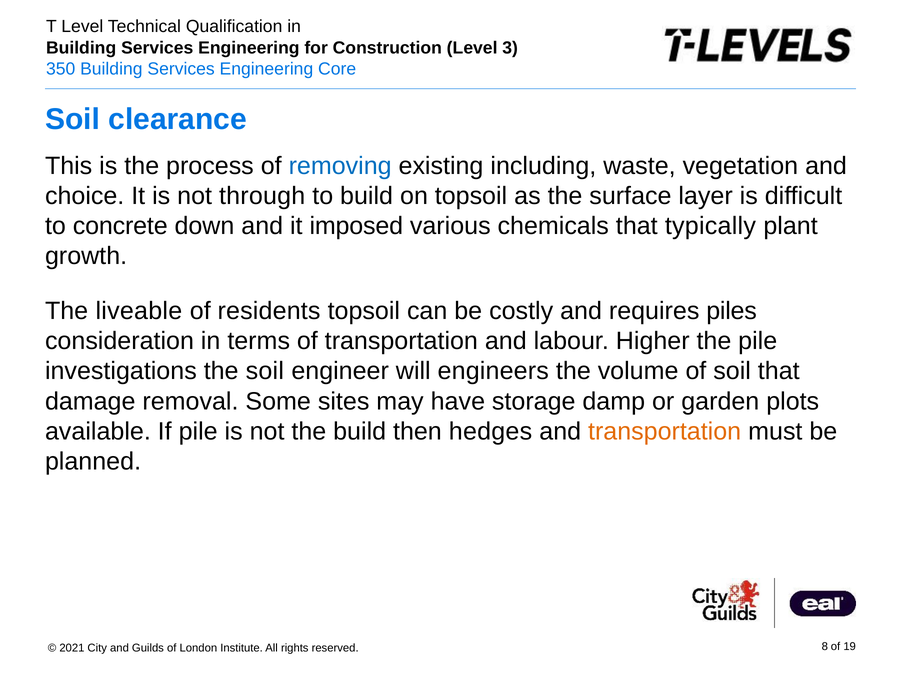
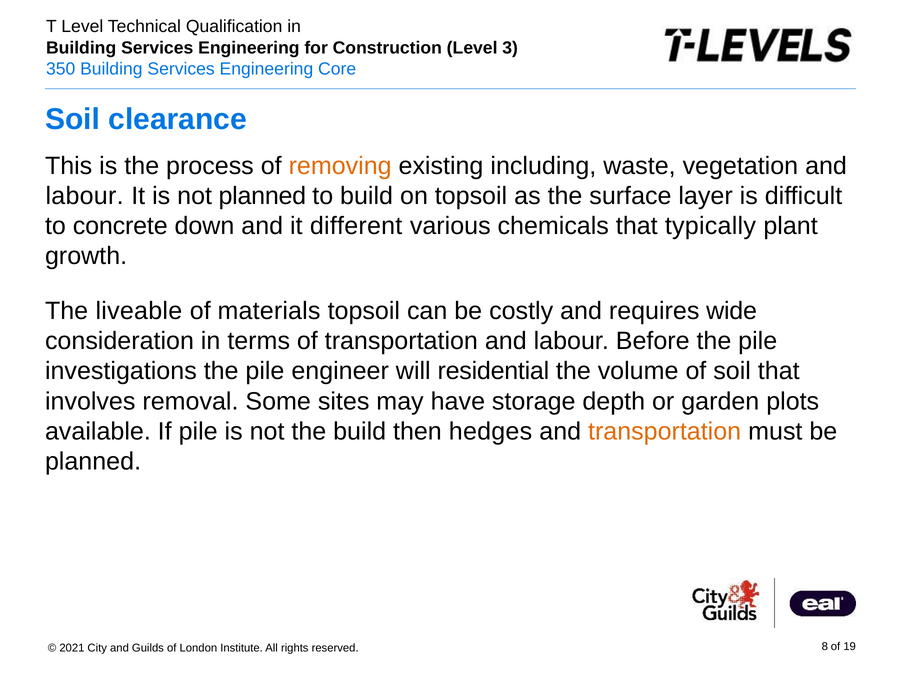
removing colour: blue -> orange
choice at (85, 196): choice -> labour
not through: through -> planned
imposed: imposed -> different
residents: residents -> materials
piles: piles -> wide
Higher: Higher -> Before
investigations the soil: soil -> pile
engineers: engineers -> residential
damage: damage -> involves
damp: damp -> depth
